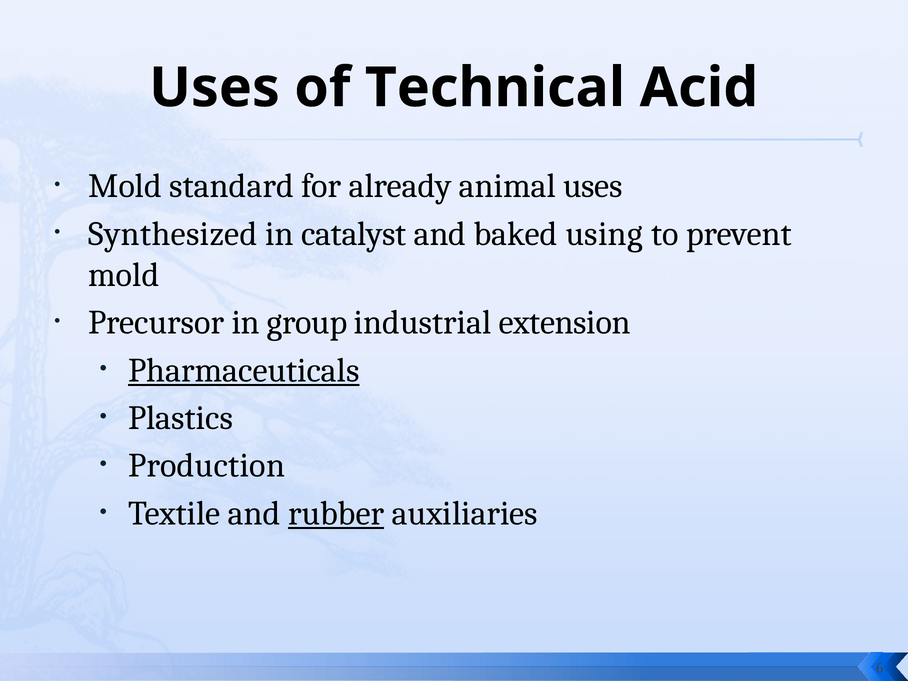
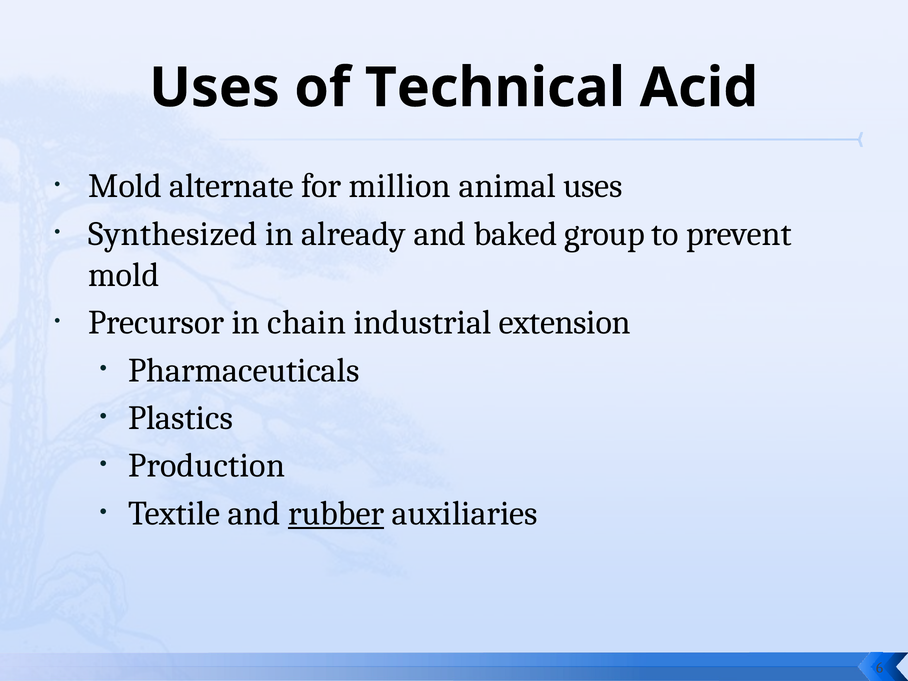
standard: standard -> alternate
already: already -> million
catalyst: catalyst -> already
using: using -> group
group: group -> chain
Pharmaceuticals underline: present -> none
